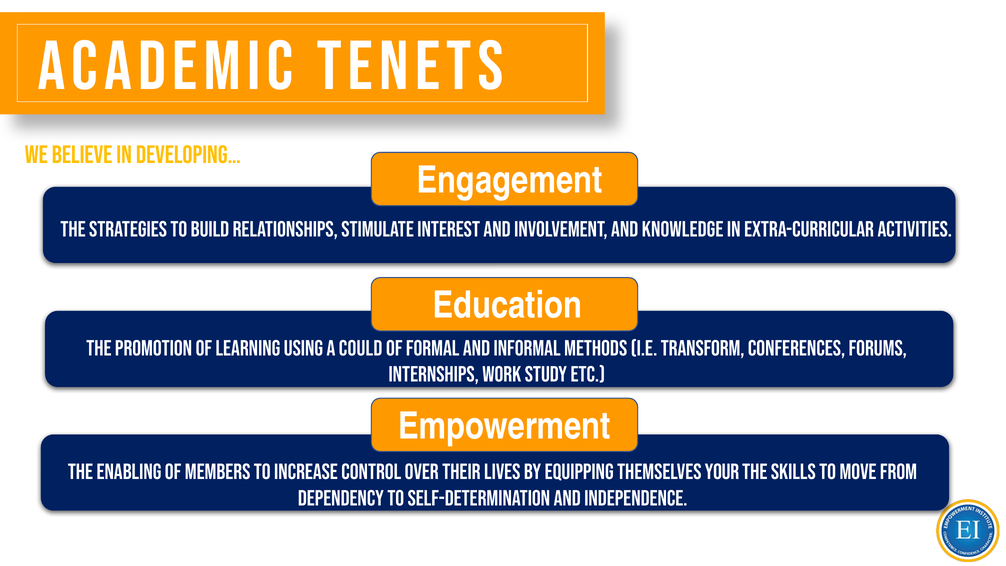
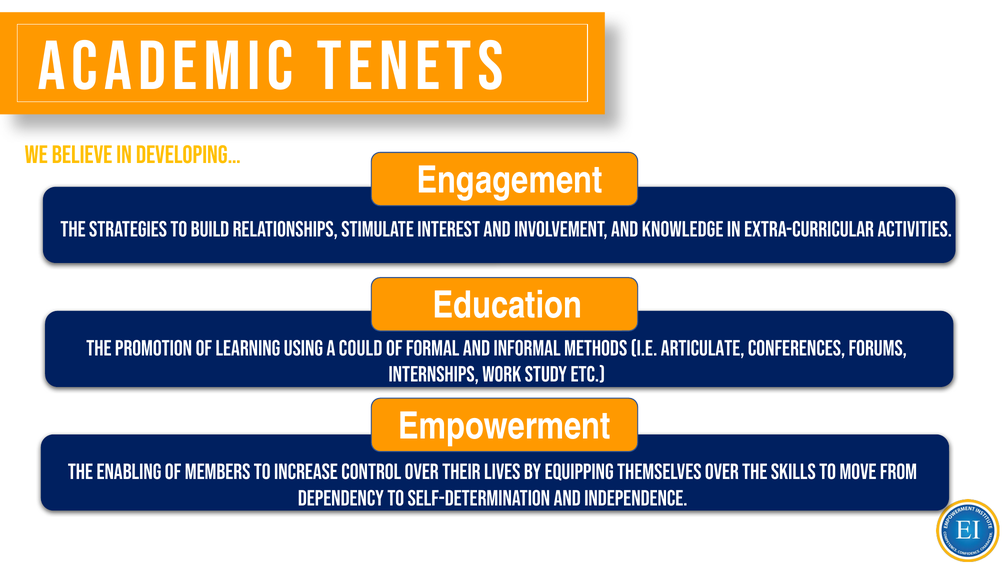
Transform: Transform -> Articulate
themselves your: your -> over
